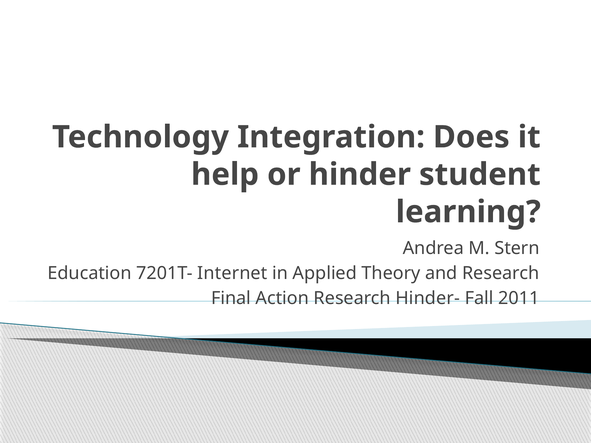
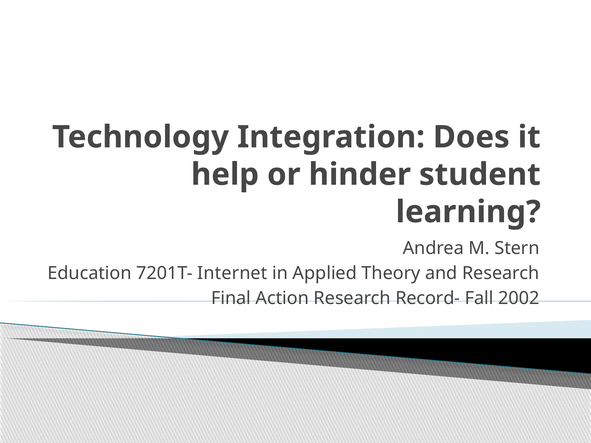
Hinder-: Hinder- -> Record-
2011: 2011 -> 2002
